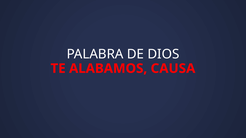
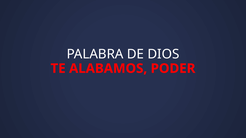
CAUSA: CAUSA -> PODER
